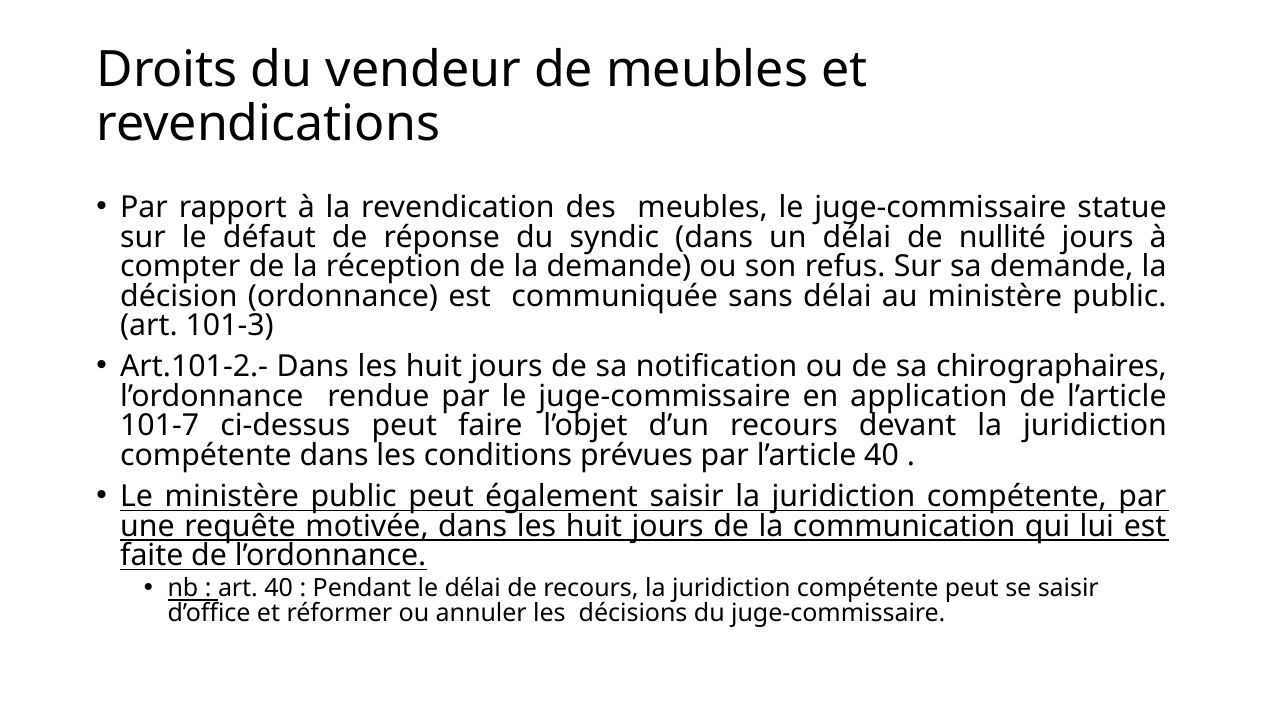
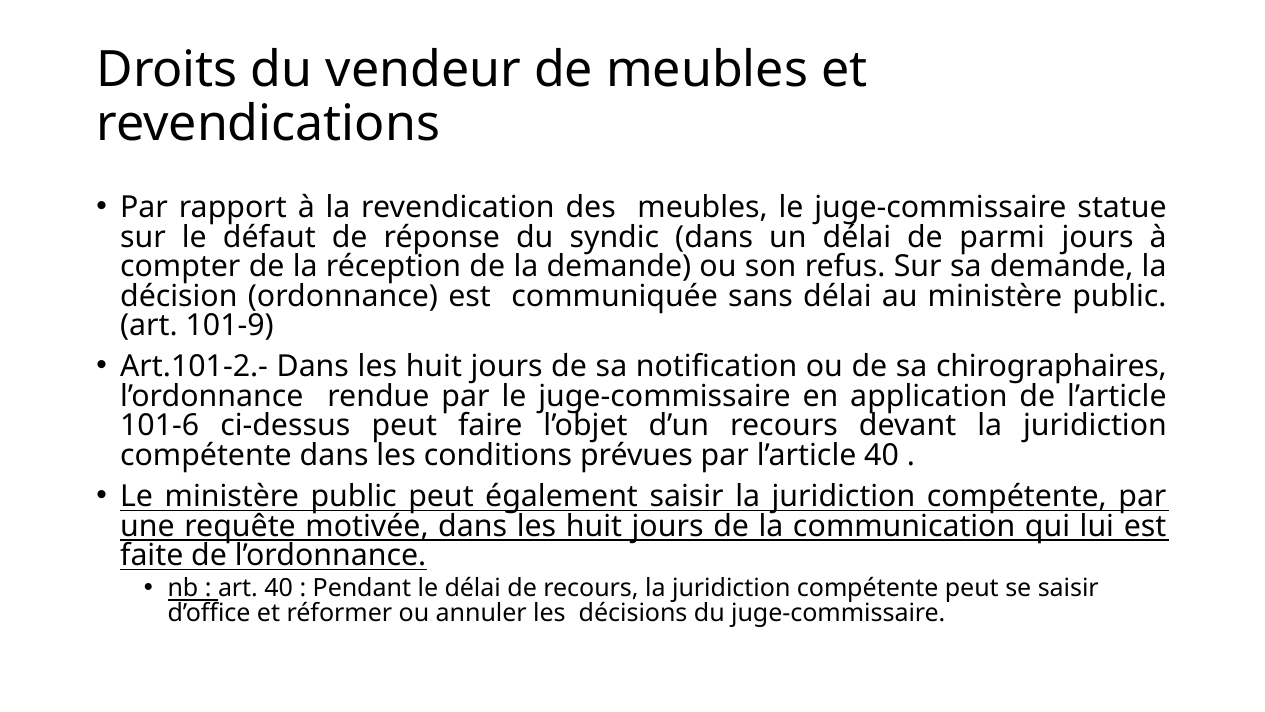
nullité: nullité -> parmi
101-3: 101-3 -> 101-9
101‐7: 101‐7 -> 101‐6
